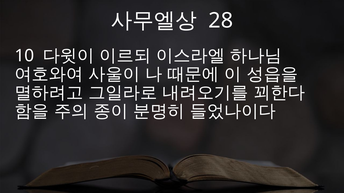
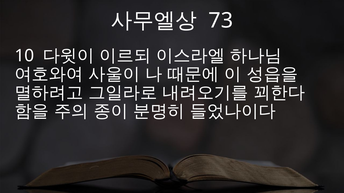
28: 28 -> 73
